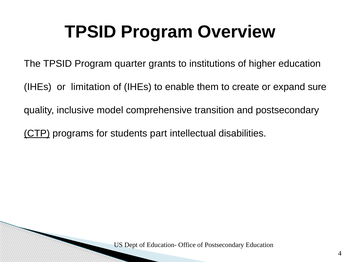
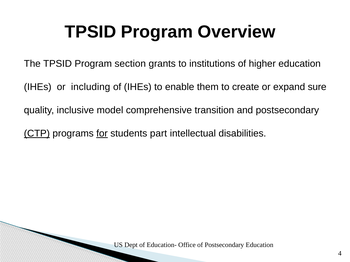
quarter: quarter -> section
limitation: limitation -> including
for underline: none -> present
